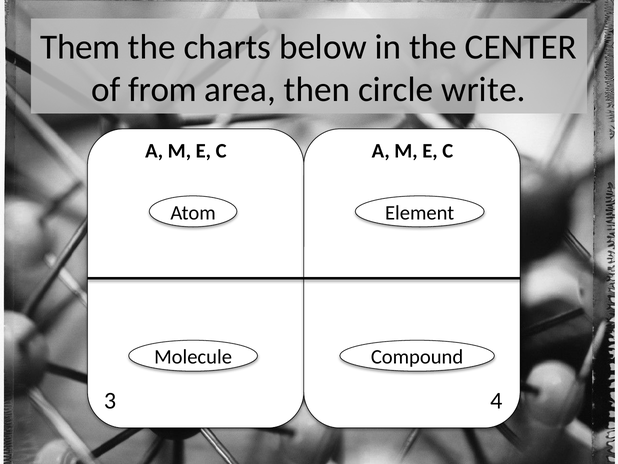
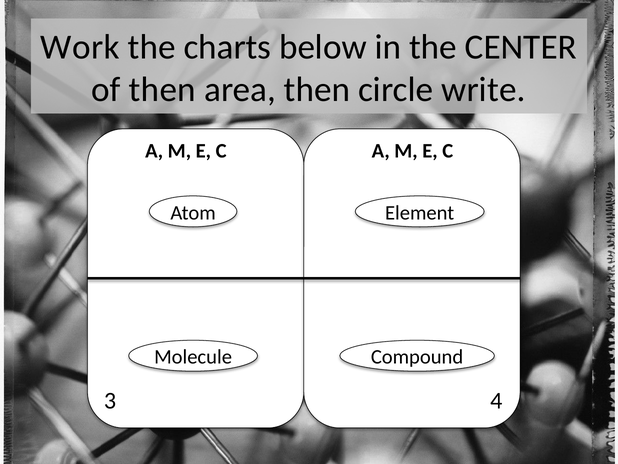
Them: Them -> Work
of from: from -> then
